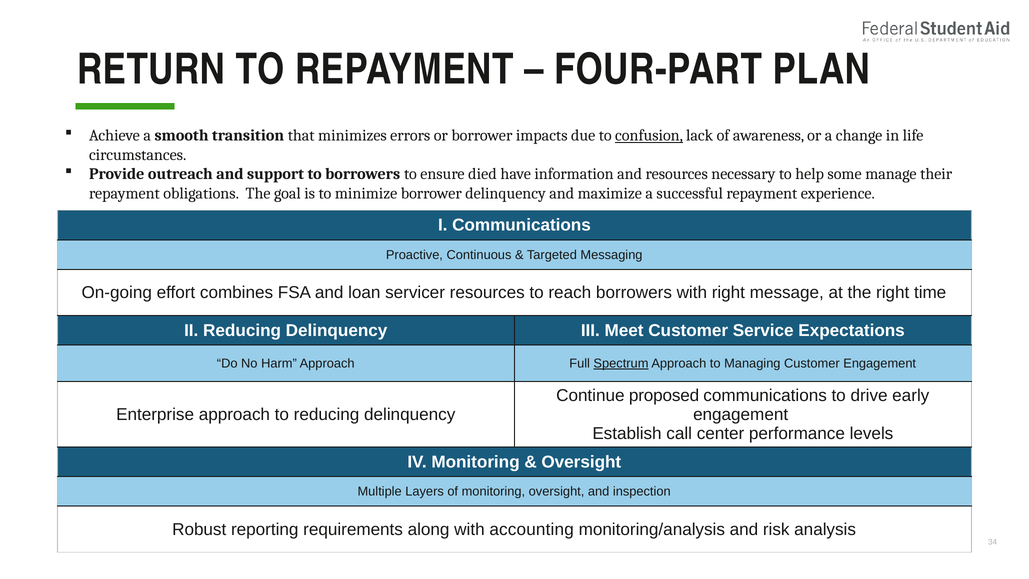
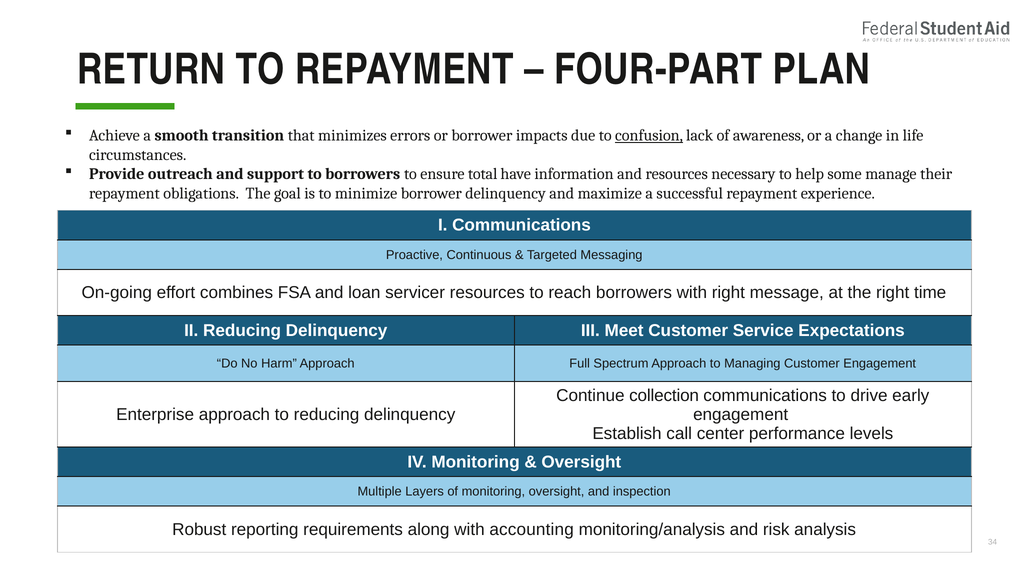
died: died -> total
Spectrum underline: present -> none
proposed: proposed -> collection
